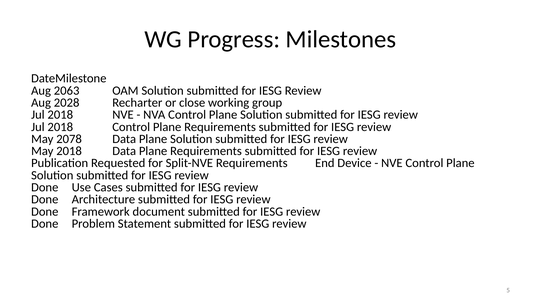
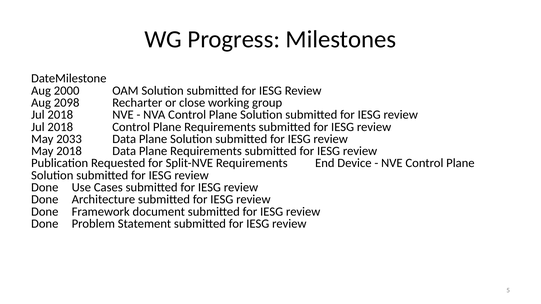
2063: 2063 -> 2000
2028: 2028 -> 2098
2078: 2078 -> 2033
